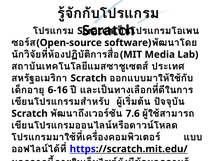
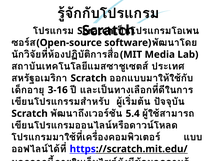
6-16: 6-16 -> 3-16
7.6: 7.6 -> 5.4
